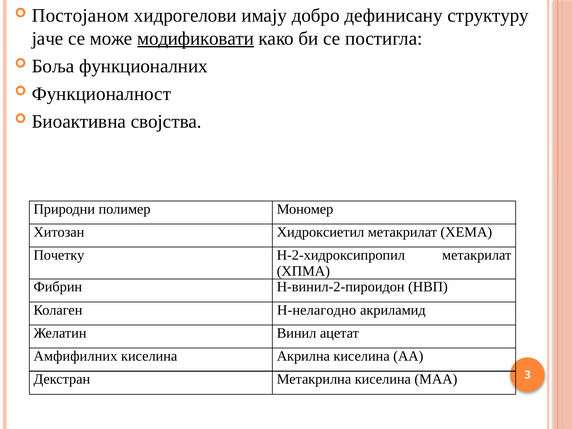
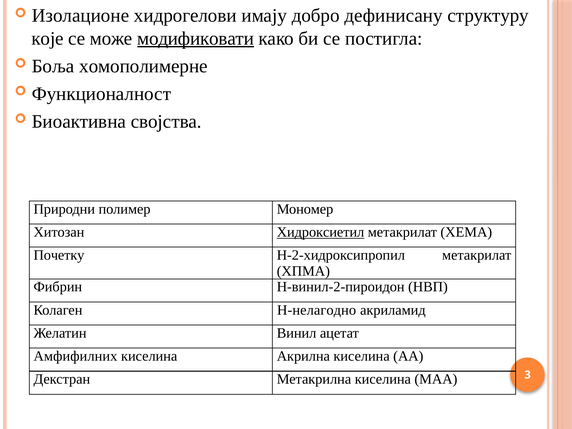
Постојаном: Постојаном -> Изолационе
јаче: јаче -> које
функционалних: функционалних -> хомополимерне
Хидроксиетил underline: none -> present
